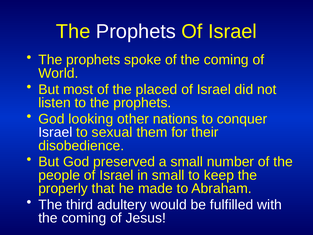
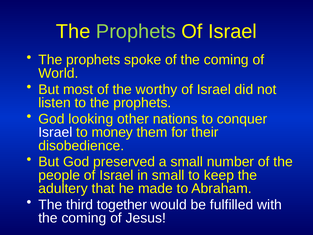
Prophets at (136, 31) colour: white -> light green
placed: placed -> worthy
sexual: sexual -> money
properly: properly -> adultery
adultery: adultery -> together
